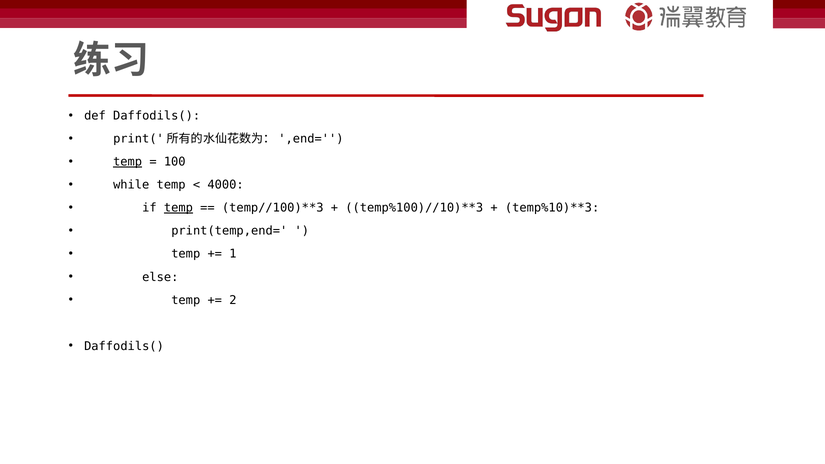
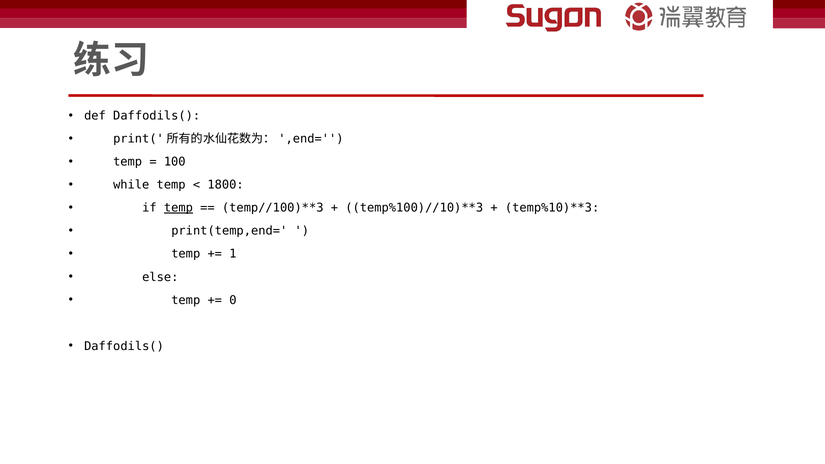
temp at (128, 162) underline: present -> none
4000: 4000 -> 1800
2: 2 -> 0
